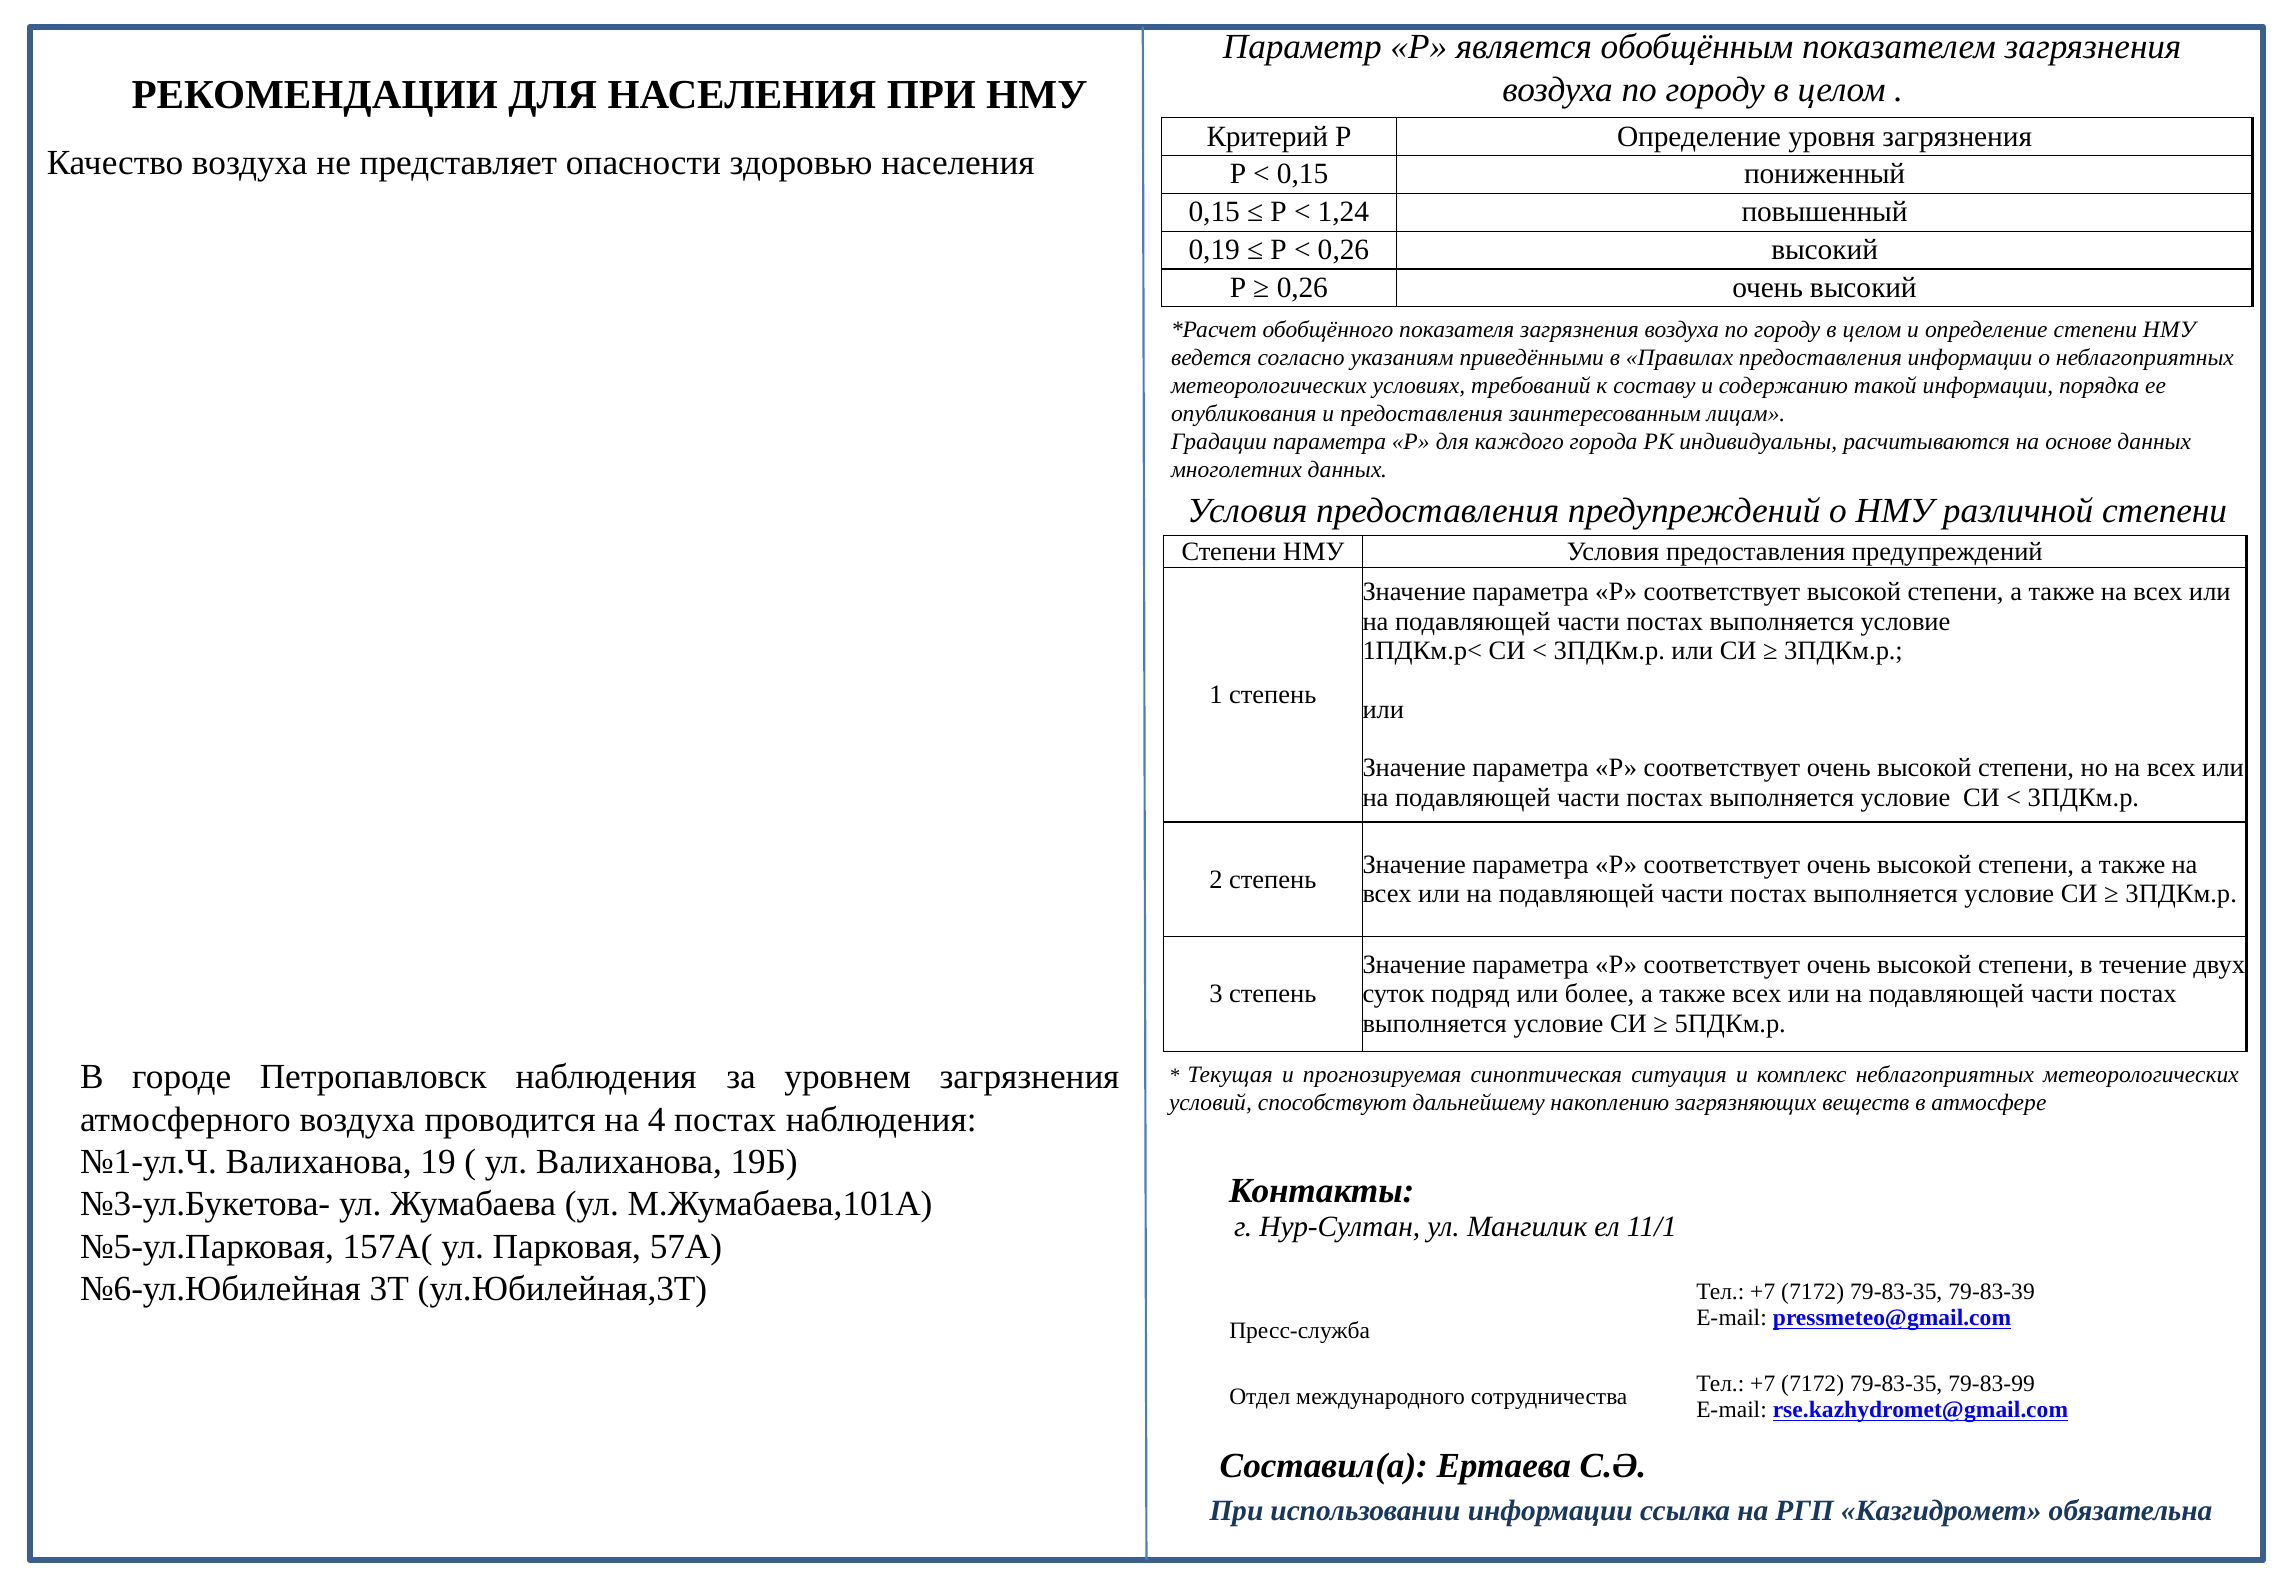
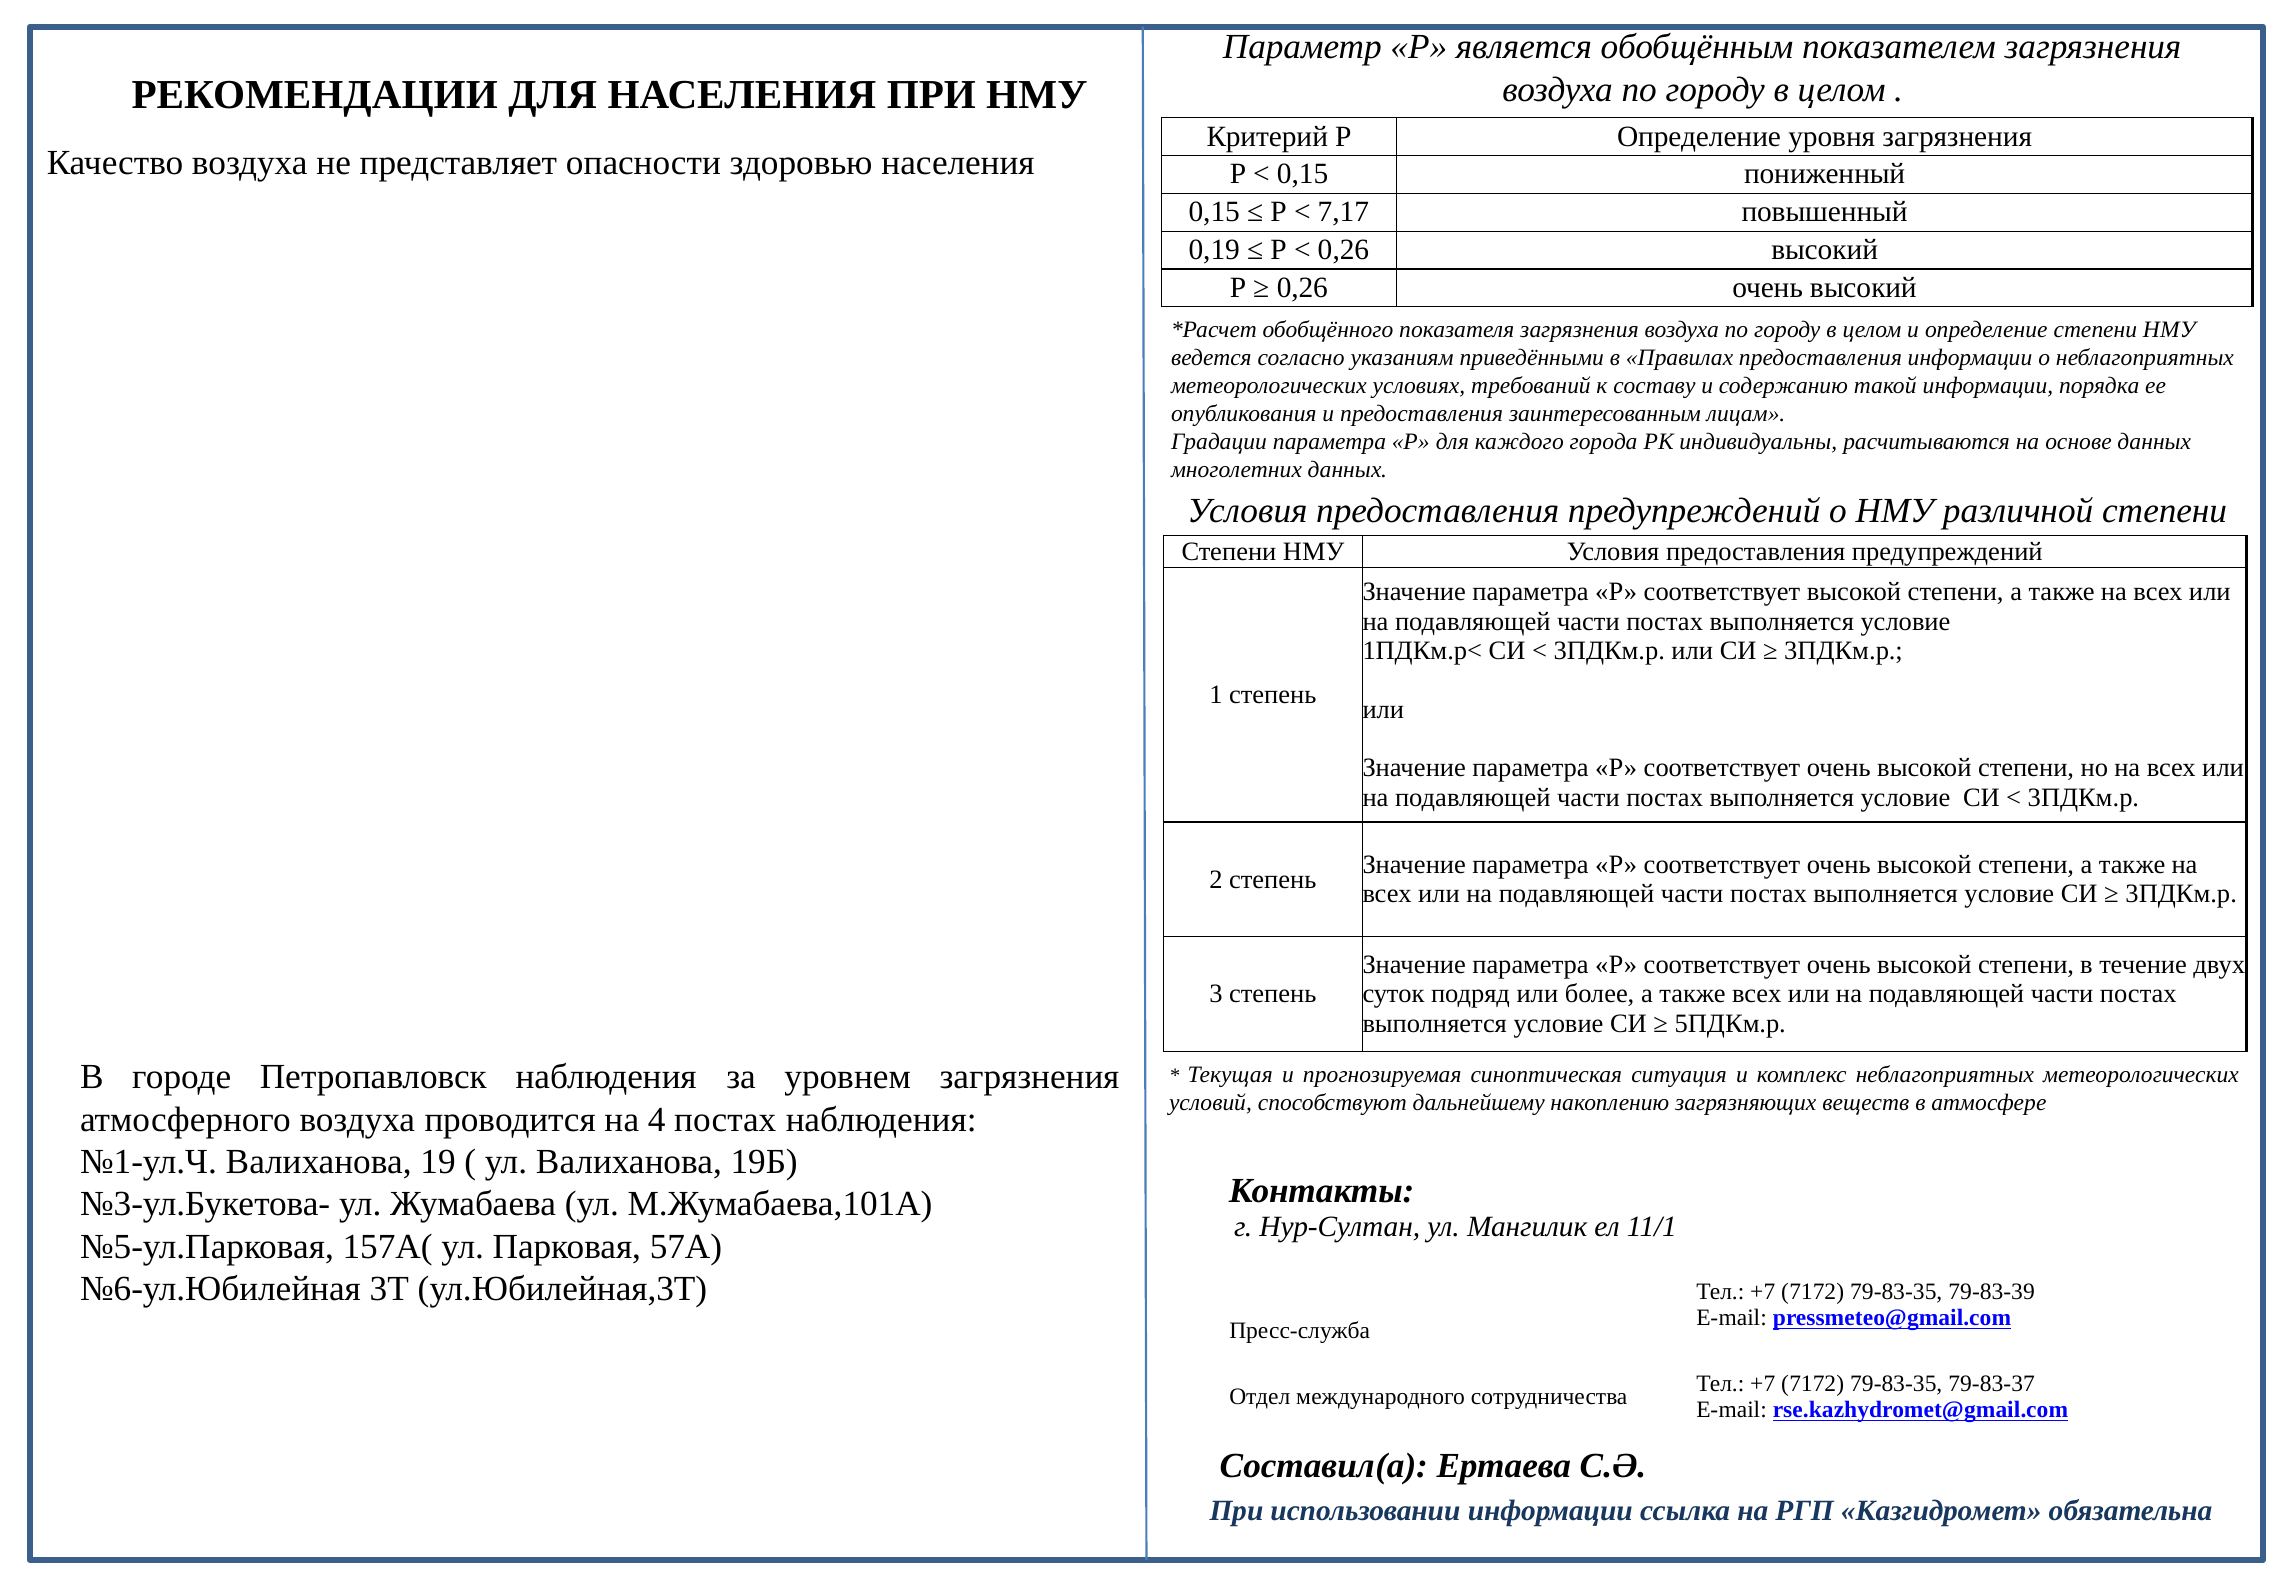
1,24: 1,24 -> 7,17
79-83-99: 79-83-99 -> 79-83-37
